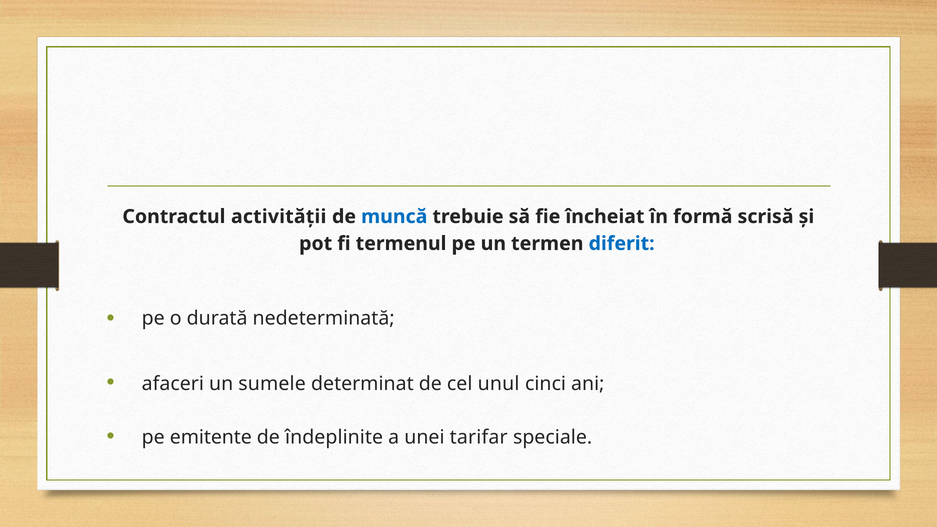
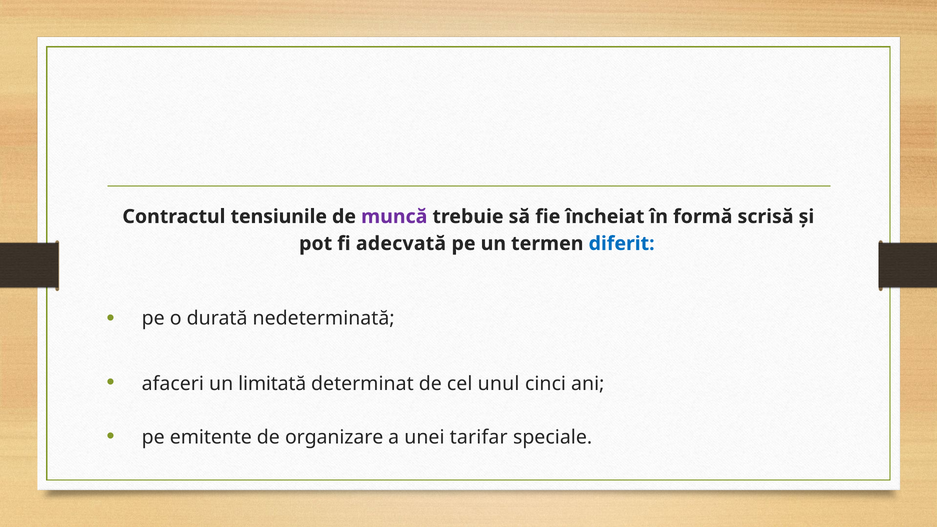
activităţii: activităţii -> tensiunile
muncă colour: blue -> purple
termenul: termenul -> adecvată
sumele: sumele -> limitată
îndeplinite: îndeplinite -> organizare
